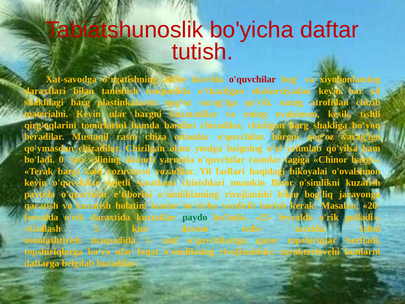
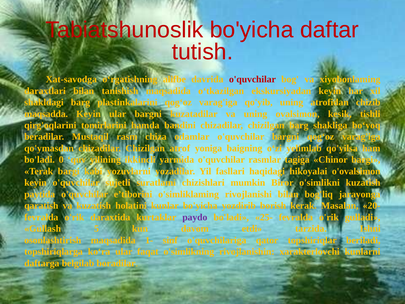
materialni: materialni -> maqsadda
olam: olam -> atrof
paydo colour: green -> purple
